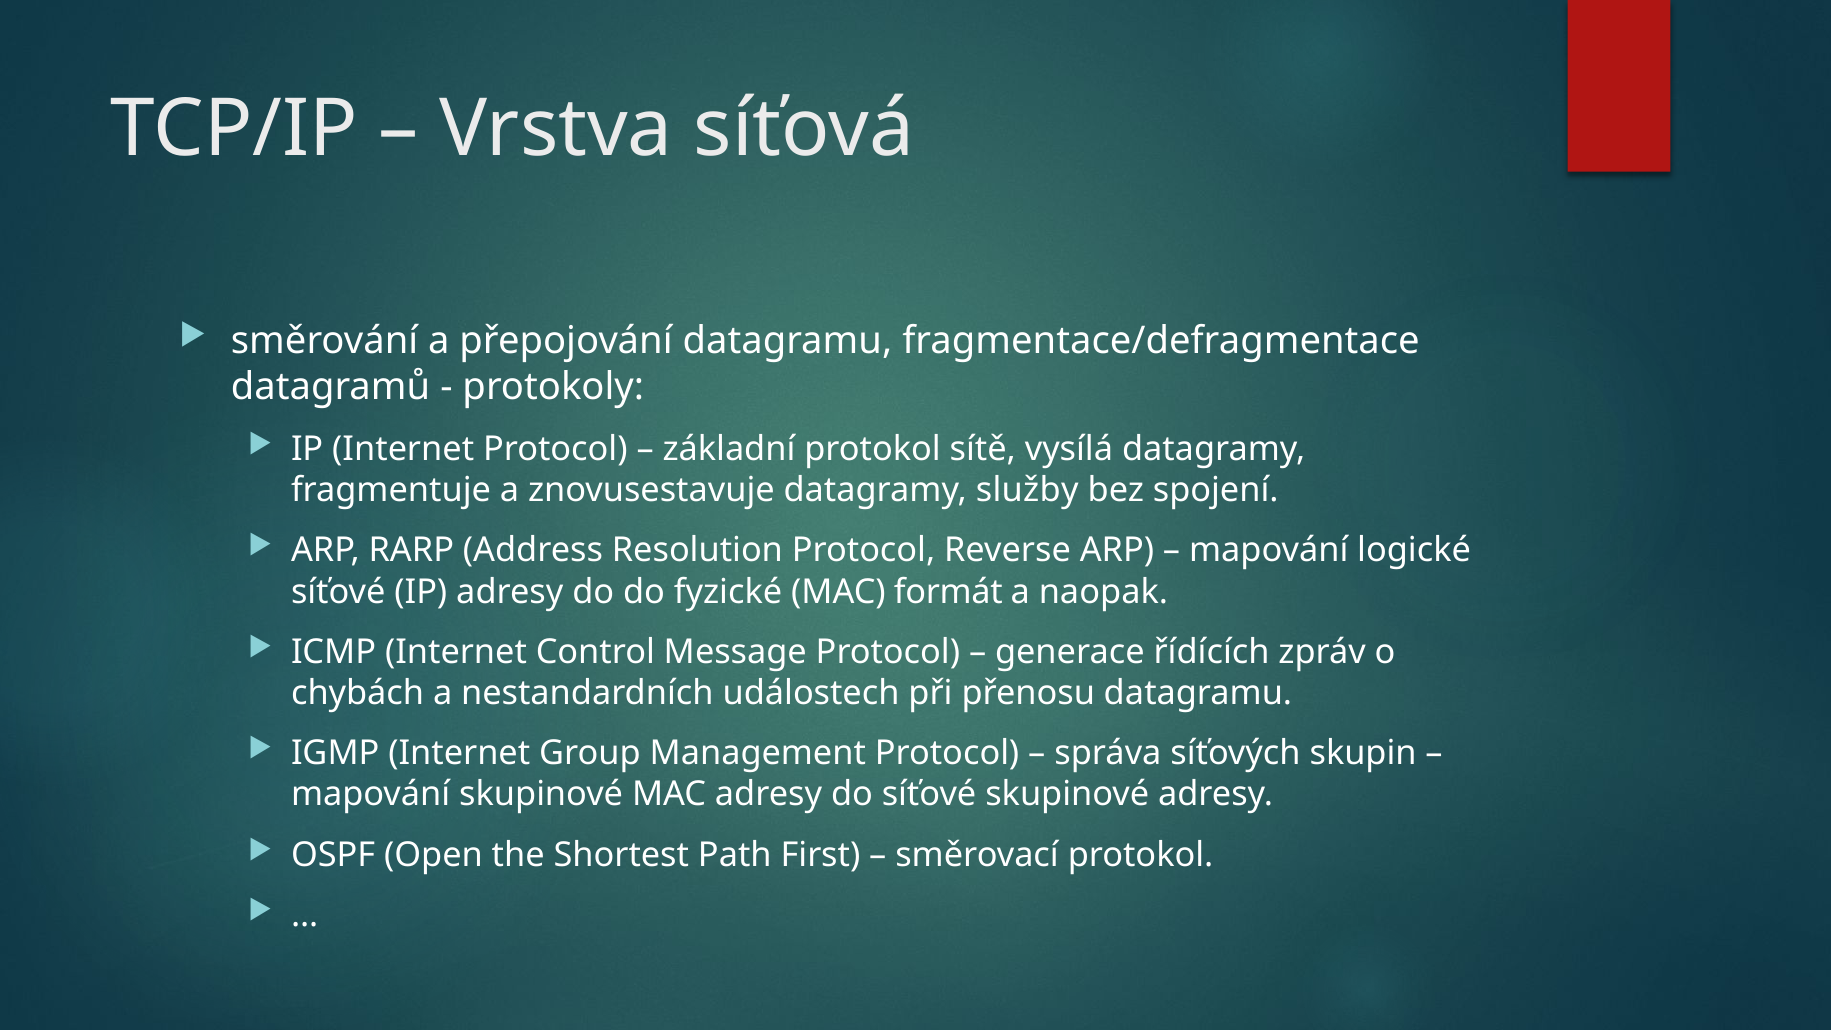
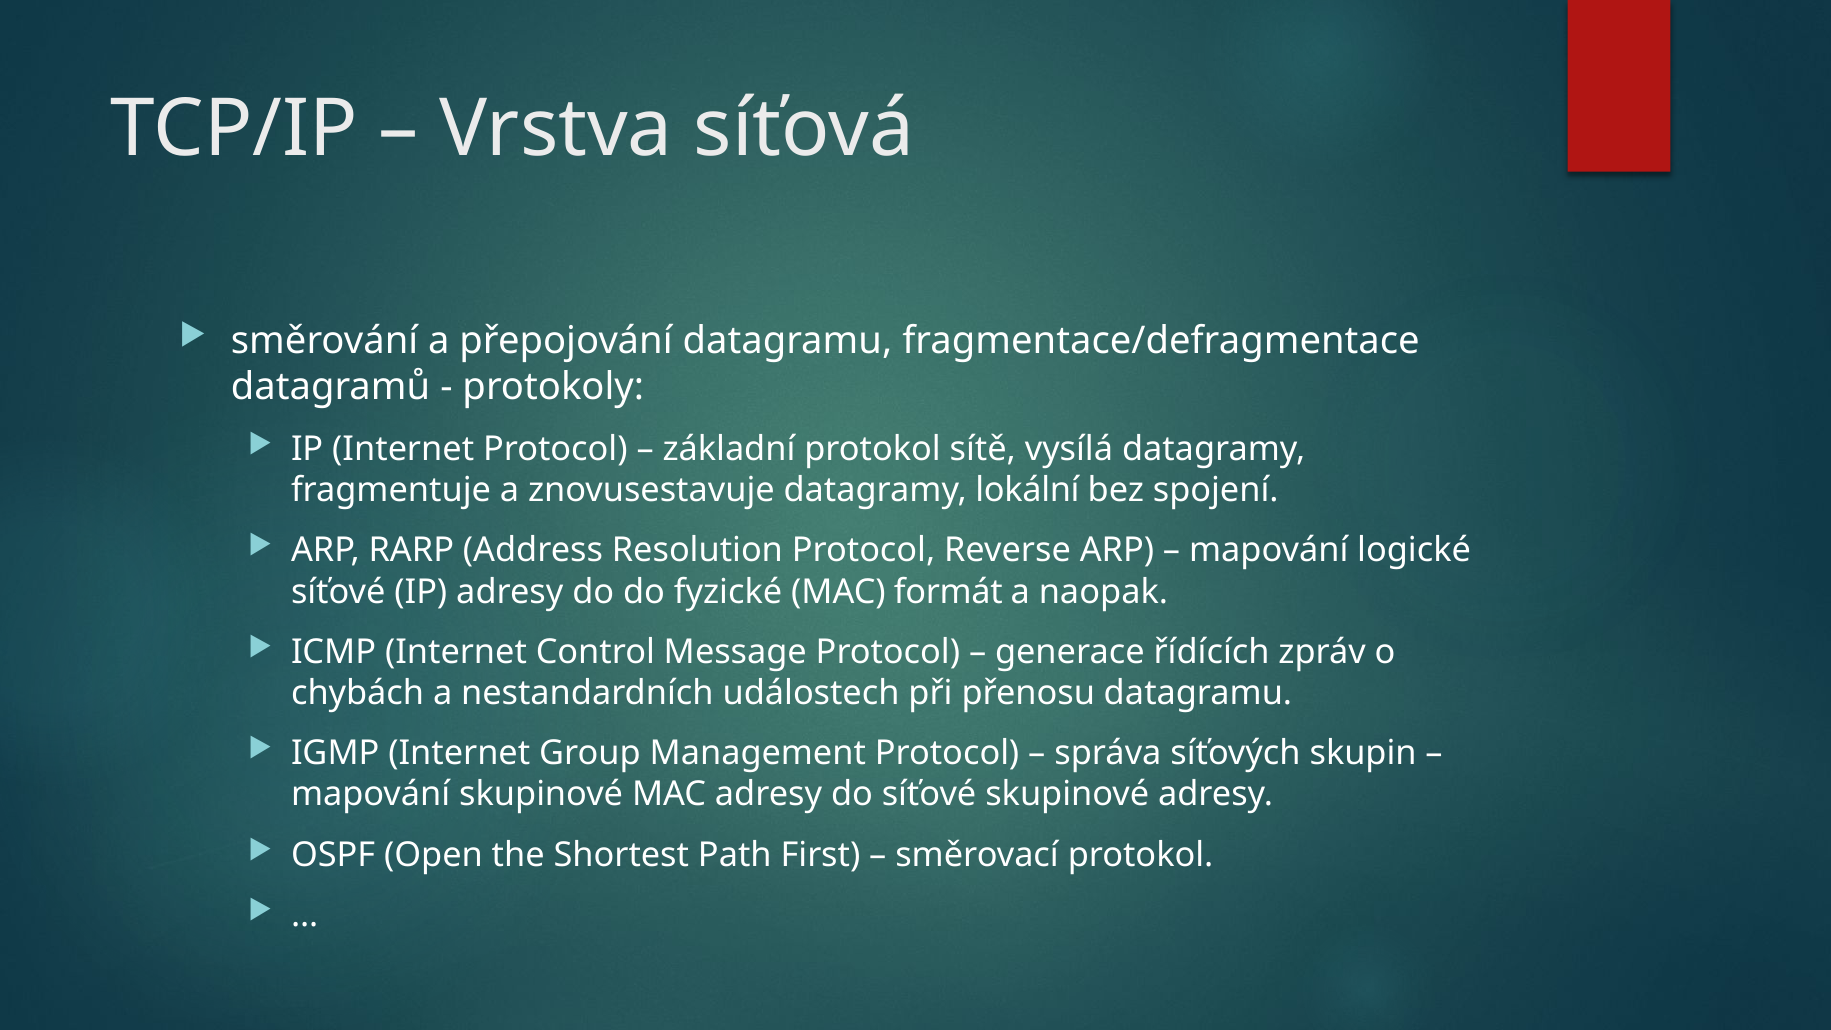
služby: služby -> lokální
